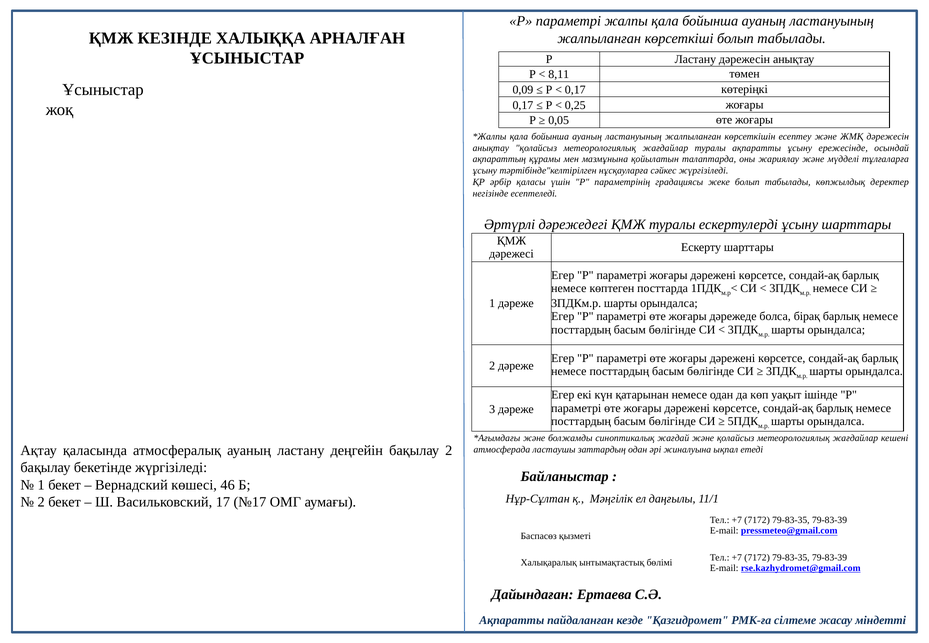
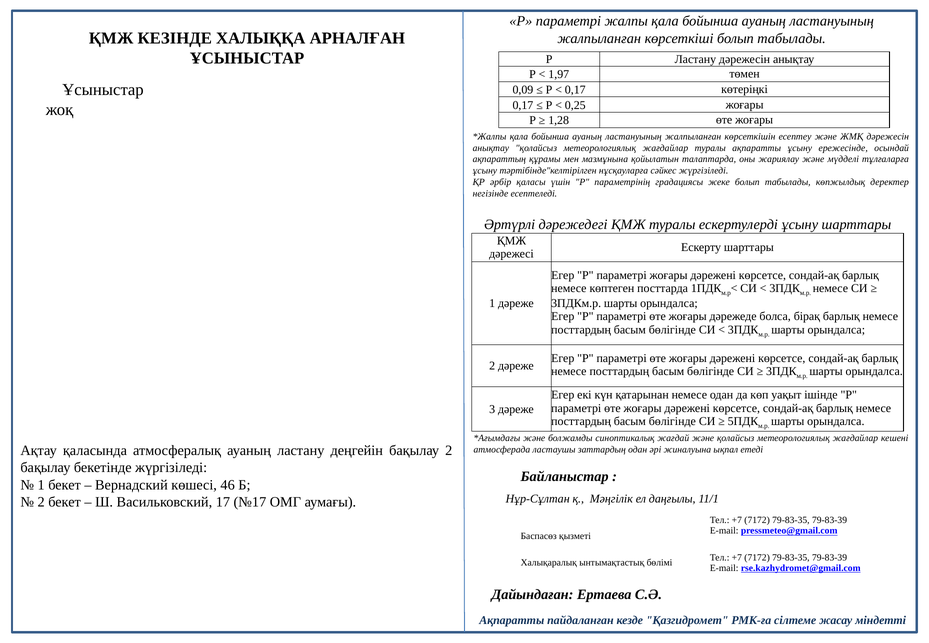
8,11: 8,11 -> 1,97
0,05: 0,05 -> 1,28
